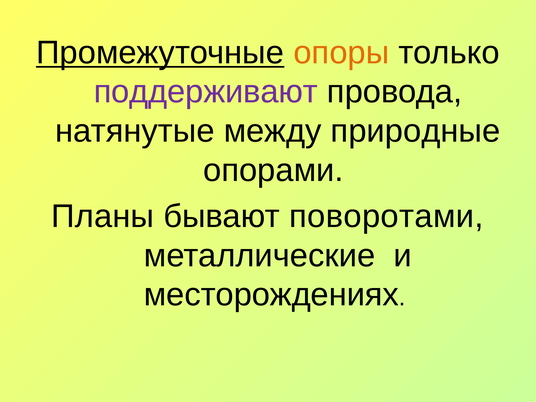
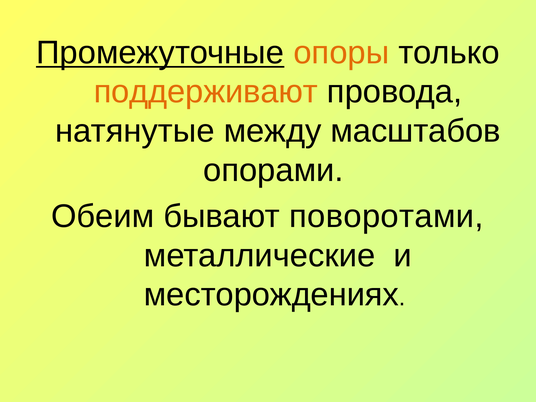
поддерживают colour: purple -> orange
природные: природные -> масштабов
Планы: Планы -> Обеим
